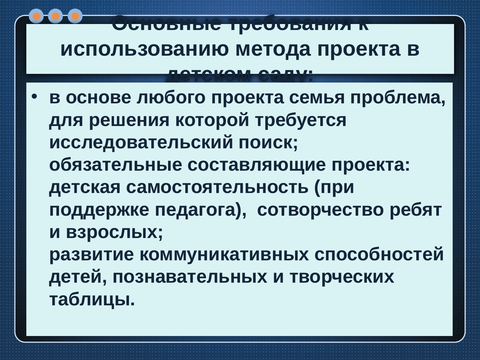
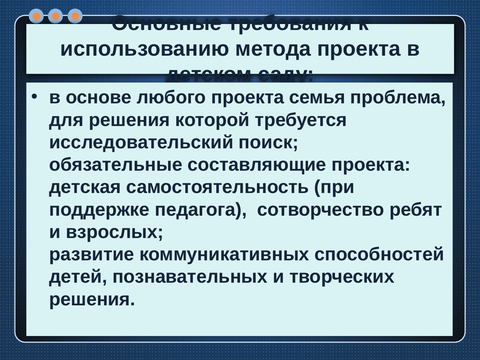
таблицы at (92, 299): таблицы -> решения
